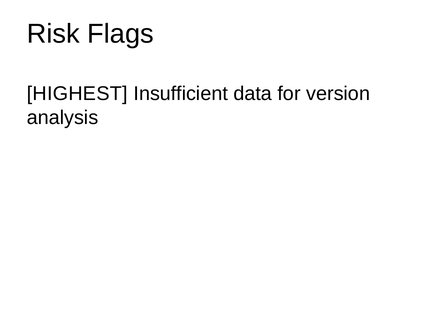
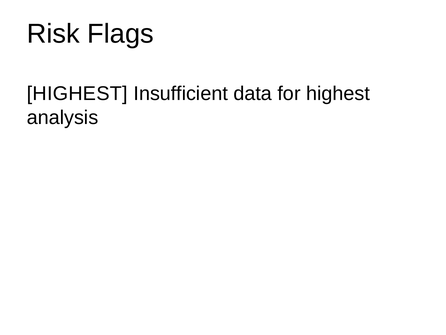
for version: version -> highest
